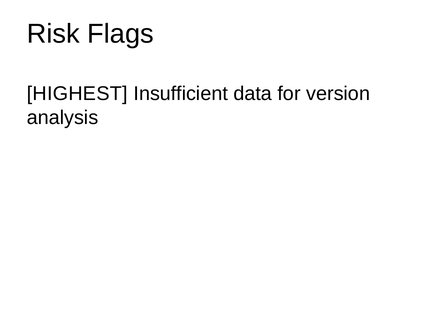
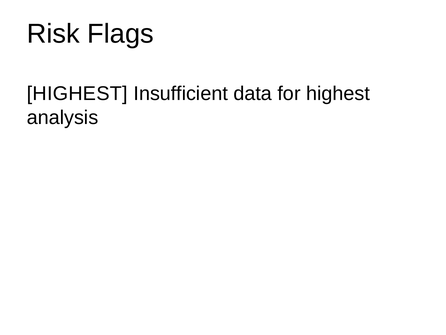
for version: version -> highest
